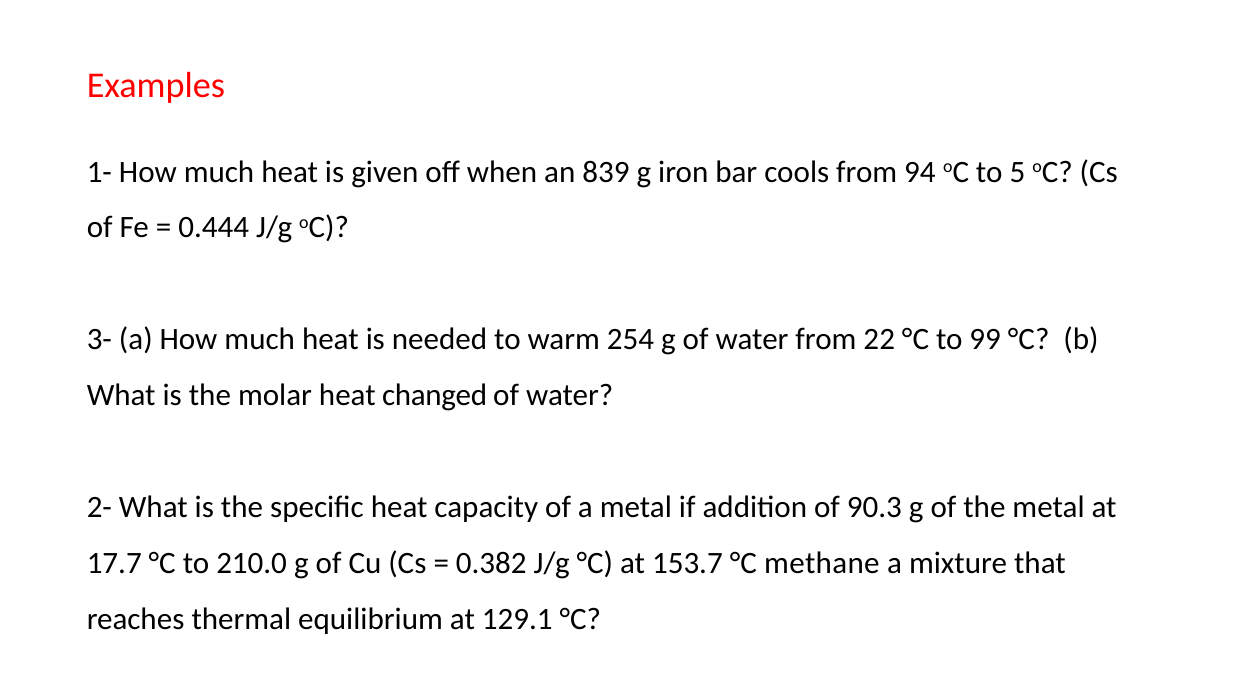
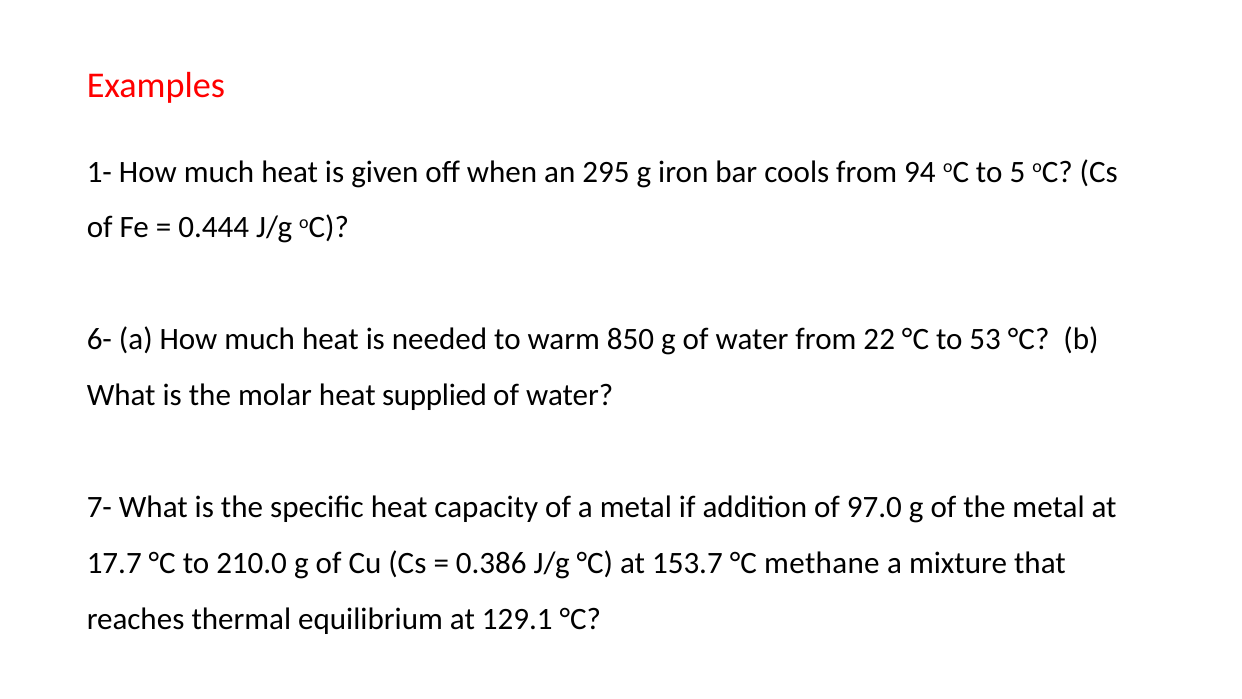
839: 839 -> 295
3-: 3- -> 6-
254: 254 -> 850
99: 99 -> 53
changed: changed -> supplied
2-: 2- -> 7-
90.3: 90.3 -> 97.0
0.382: 0.382 -> 0.386
